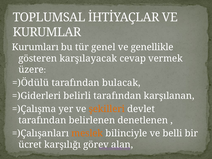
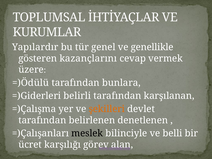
Kurumları: Kurumları -> Yapılardır
karşılayacak: karşılayacak -> kazançlarını
bulacak: bulacak -> bunlara
meslek colour: orange -> black
